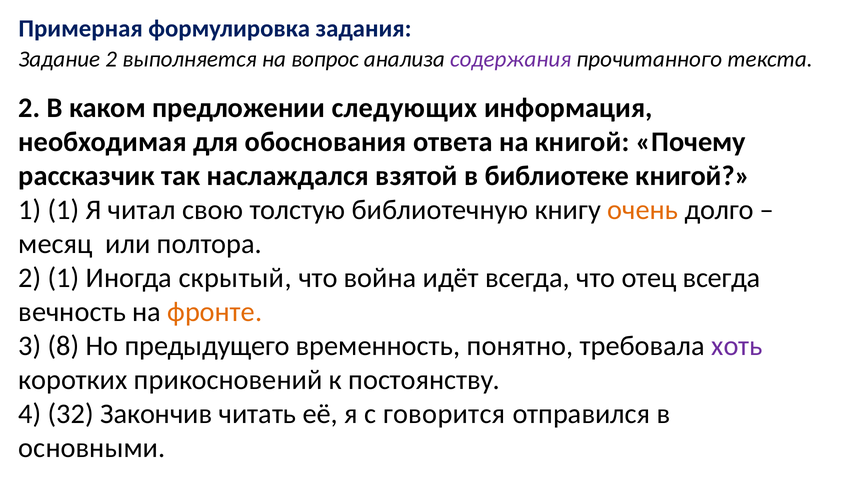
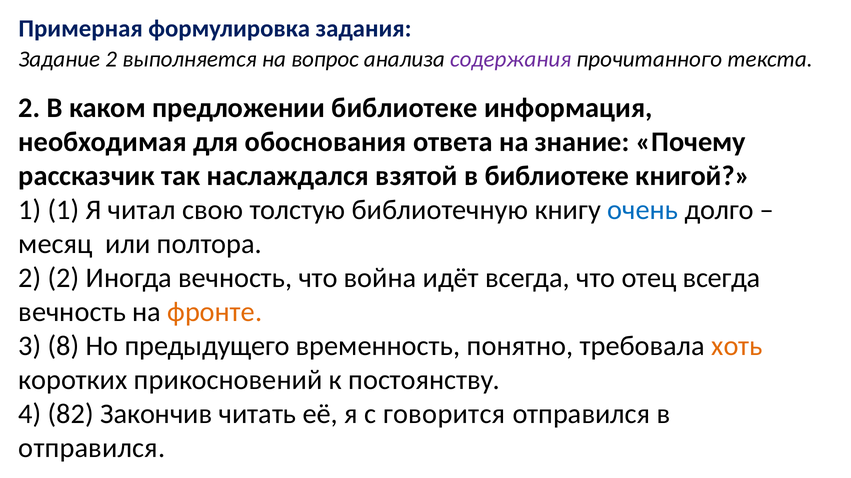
предложении следующих: следующих -> библиотеке
на книгой: книгой -> знание
очень colour: orange -> blue
2 1: 1 -> 2
Иногда скрытый: скрытый -> вечность
хоть colour: purple -> orange
32: 32 -> 82
основными at (92, 449): основными -> отправился
